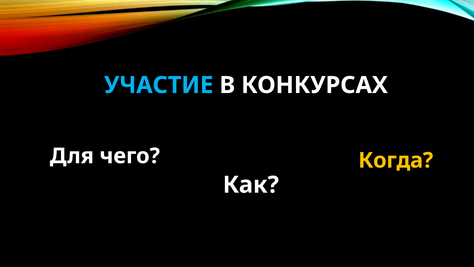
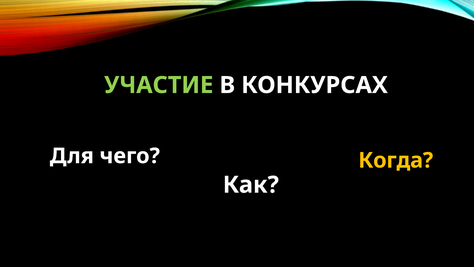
УЧАСТИЕ colour: light blue -> light green
